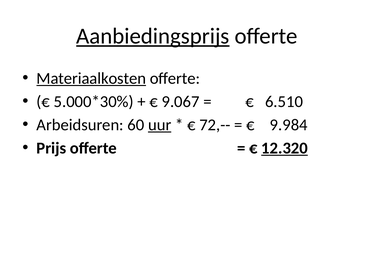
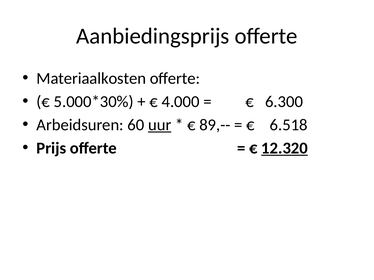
Aanbiedingsprijs underline: present -> none
Materiaalkosten underline: present -> none
9.067: 9.067 -> 4.000
6.510: 6.510 -> 6.300
72,--: 72,-- -> 89,--
9.984: 9.984 -> 6.518
